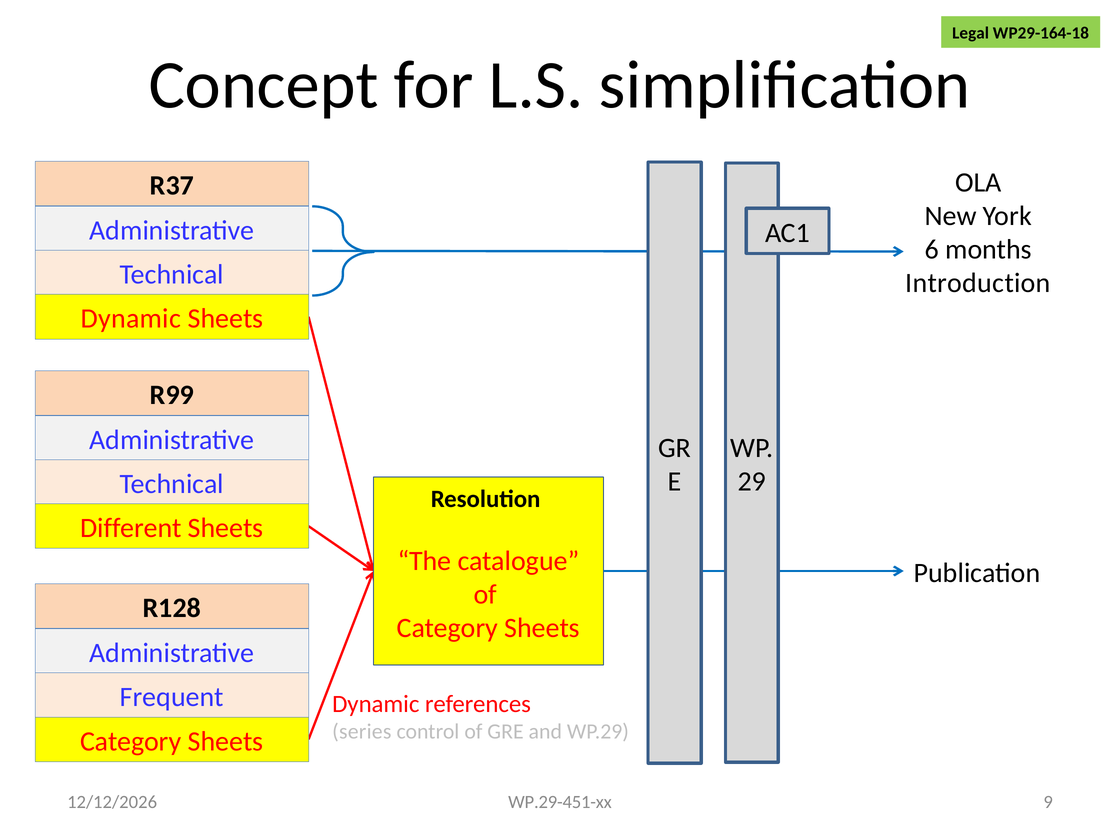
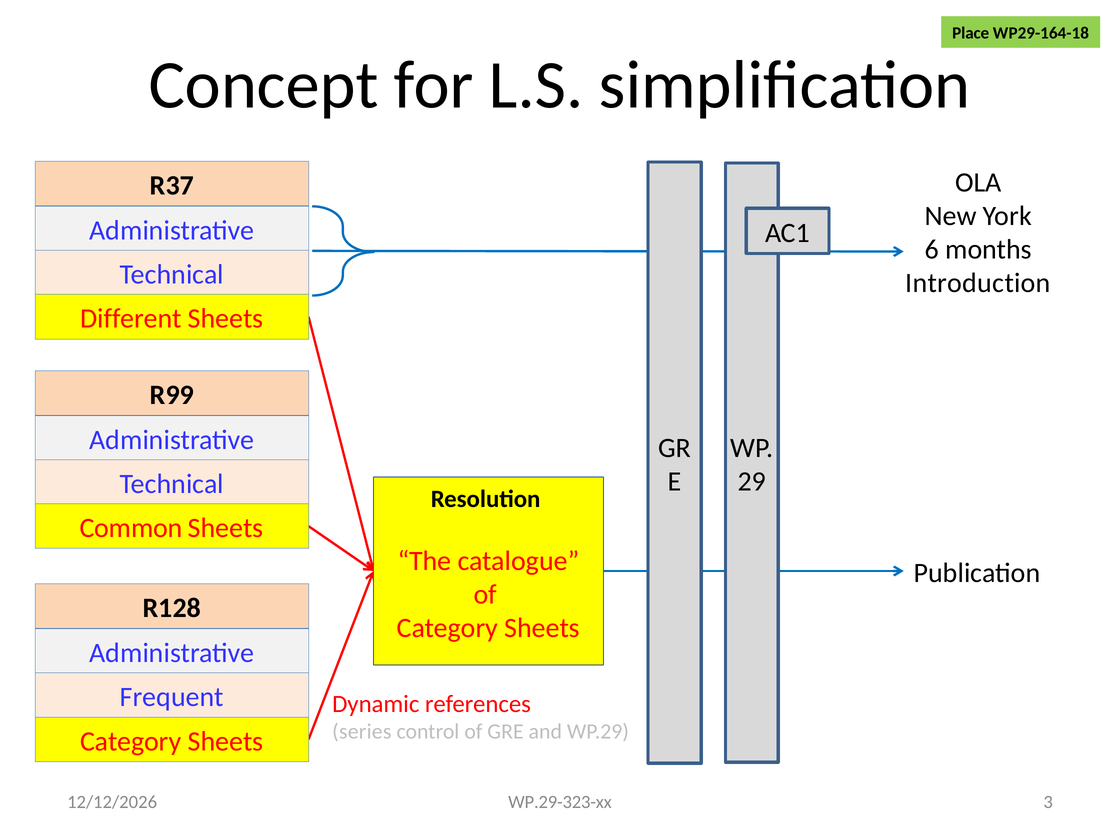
Legal: Legal -> Place
Dynamic at (131, 319): Dynamic -> Different
Different: Different -> Common
9: 9 -> 3
WP.29-451-xx: WP.29-451-xx -> WP.29-323-xx
